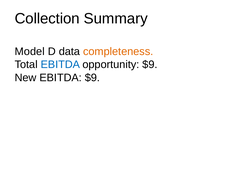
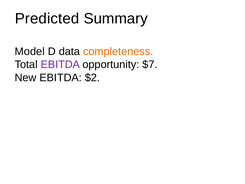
Collection: Collection -> Predicted
EBITDA at (60, 64) colour: blue -> purple
opportunity $9: $9 -> $7
EBITDA $9: $9 -> $2
